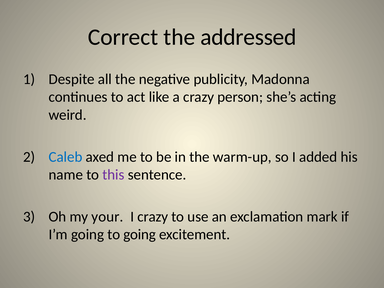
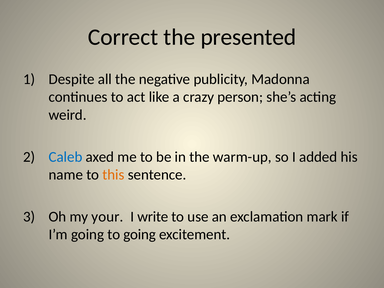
addressed: addressed -> presented
this colour: purple -> orange
I crazy: crazy -> write
